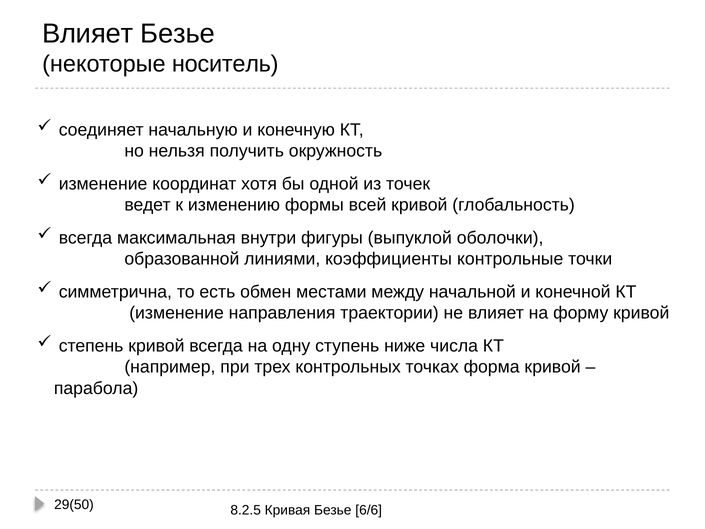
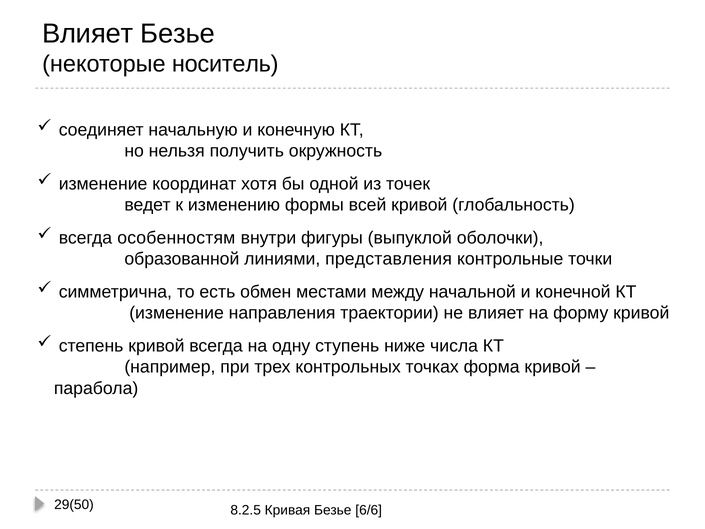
максимальная: максимальная -> особенностям
коэффициенты: коэффициенты -> представления
